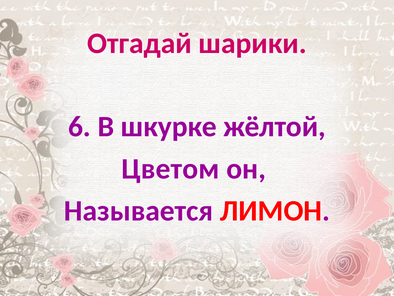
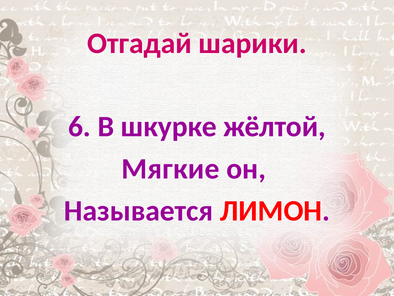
Цветом: Цветом -> Мягкие
